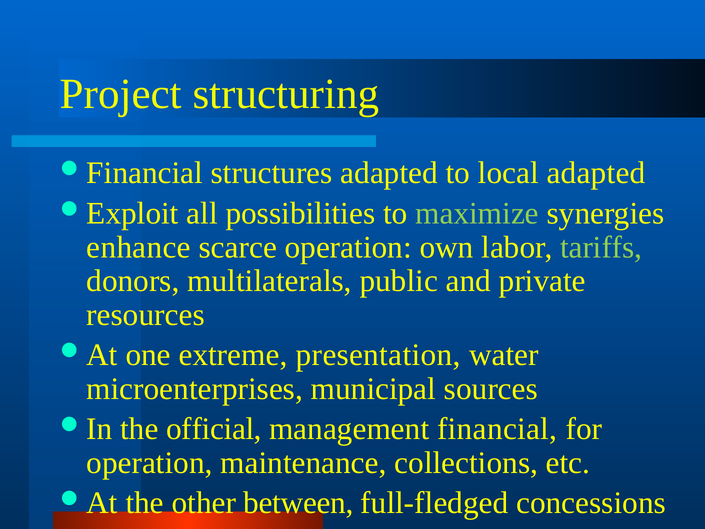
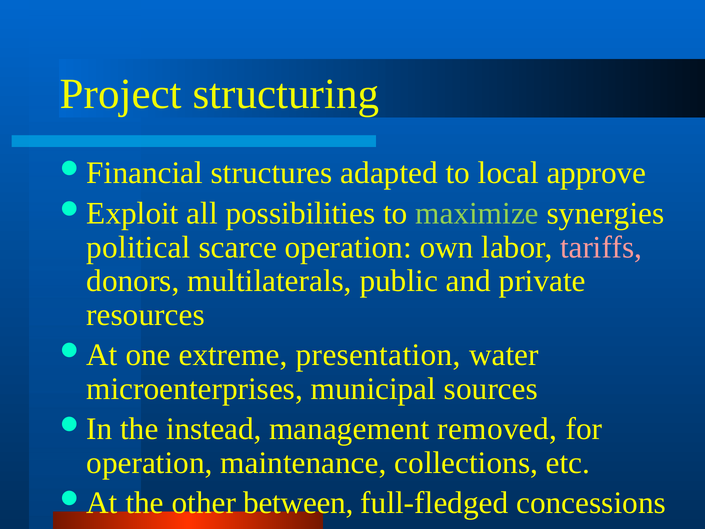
local adapted: adapted -> approve
enhance: enhance -> political
tariffs colour: light green -> pink
official: official -> instead
financial: financial -> removed
